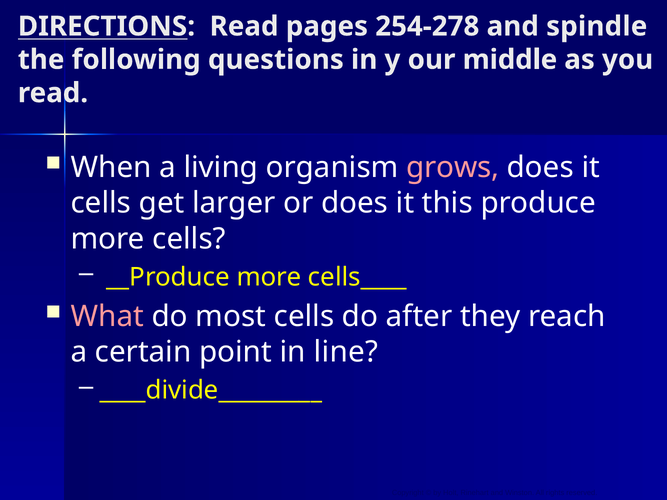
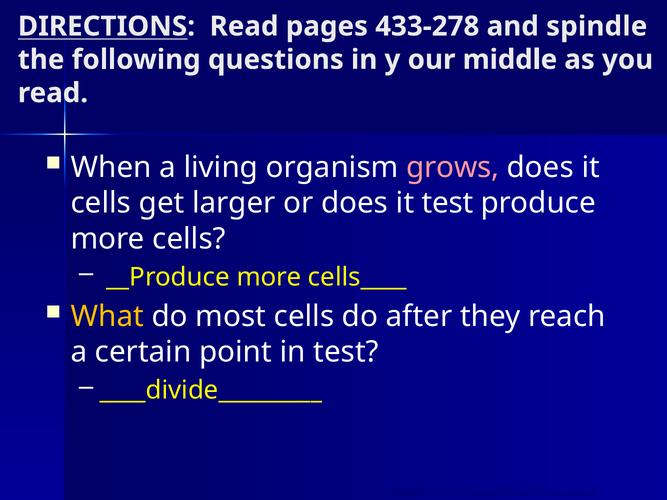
254-278: 254-278 -> 433-278
it this: this -> test
What colour: pink -> yellow
in line: line -> test
